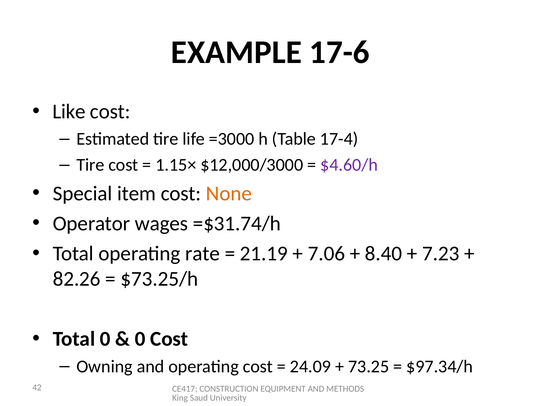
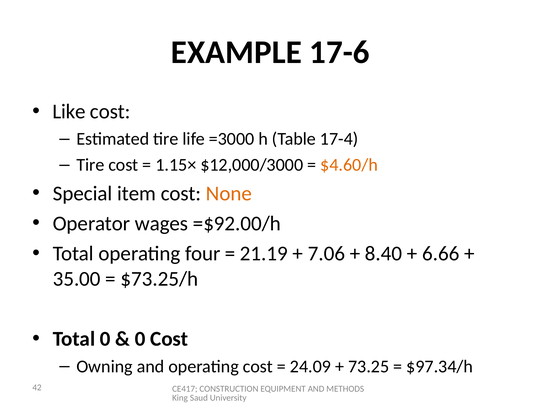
$4.60/h colour: purple -> orange
=$31.74/h: =$31.74/h -> =$92.00/h
rate: rate -> four
7.23: 7.23 -> 6.66
82.26: 82.26 -> 35.00
